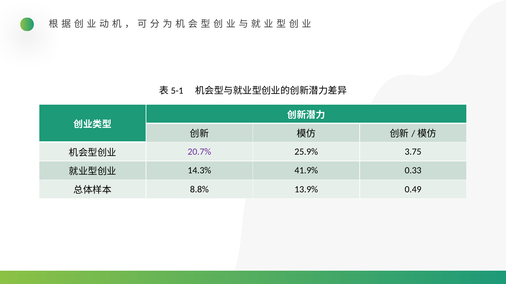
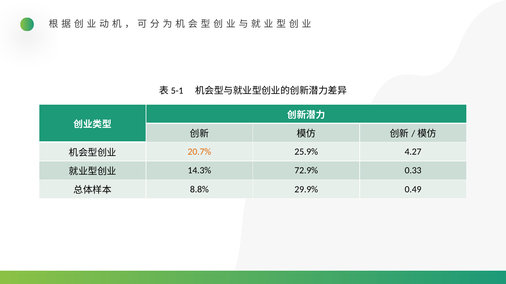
20.7% colour: purple -> orange
3.75: 3.75 -> 4.27
41.9%: 41.9% -> 72.9%
13.9%: 13.9% -> 29.9%
